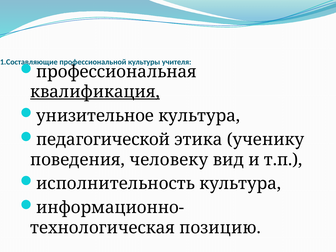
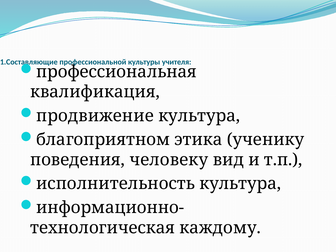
квалификация underline: present -> none
унизительное: унизительное -> продвижение
педагогической: педагогической -> благоприятном
позицию: позицию -> каждому
